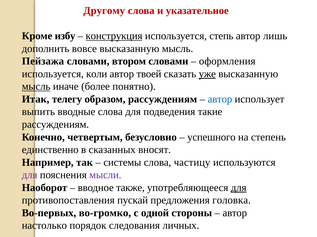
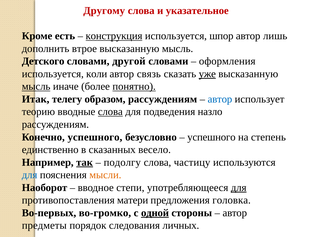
избу: избу -> есть
степь: степь -> шпор
вовсе: вовсе -> втрое
Пейзажа: Пейзажа -> Детского
втором: втором -> другой
твоей: твоей -> связь
понятно underline: none -> present
выпить: выпить -> теорию
слова at (110, 112) underline: none -> present
такие: такие -> назло
Конечно четвертым: четвертым -> успешного
вносят: вносят -> весело
так underline: none -> present
системы: системы -> подолгу
для at (30, 176) colour: purple -> blue
мысли colour: purple -> orange
также: также -> степи
пускай: пускай -> матери
одной underline: none -> present
настолько: настолько -> предметы
